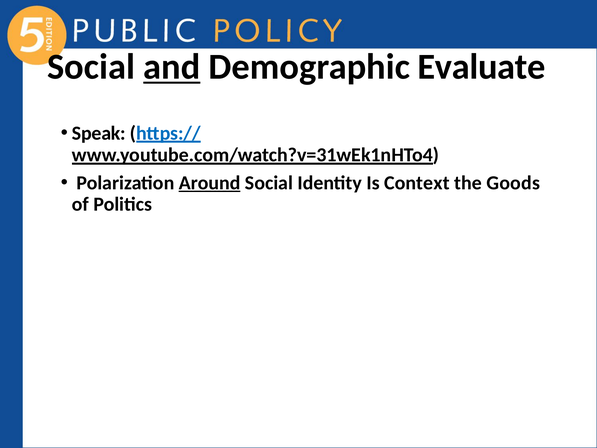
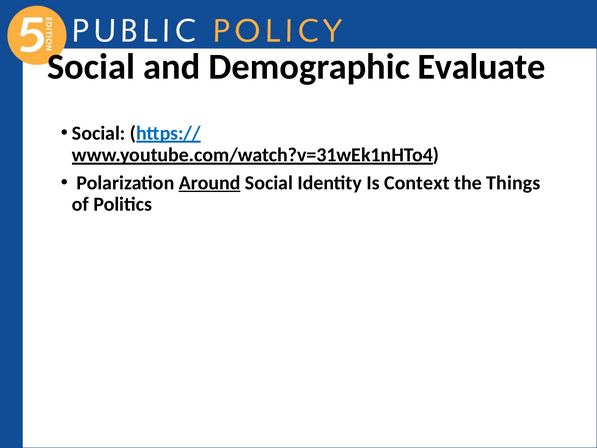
and underline: present -> none
Speak at (99, 133): Speak -> Social
Goods: Goods -> Things
